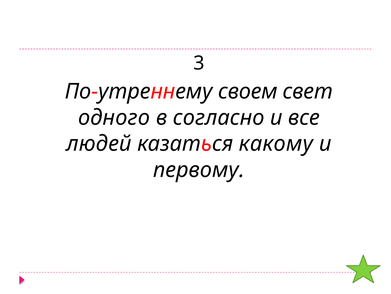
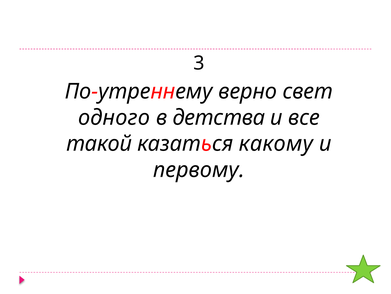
своем: своем -> верно
согласно: согласно -> детства
людей: людей -> такой
